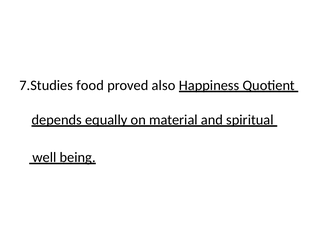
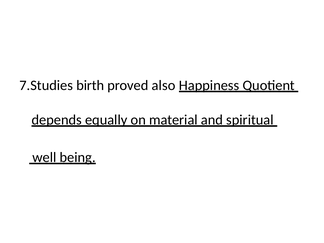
food: food -> birth
